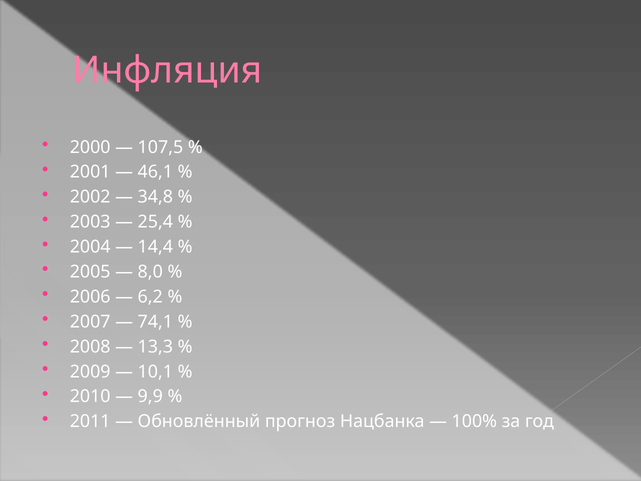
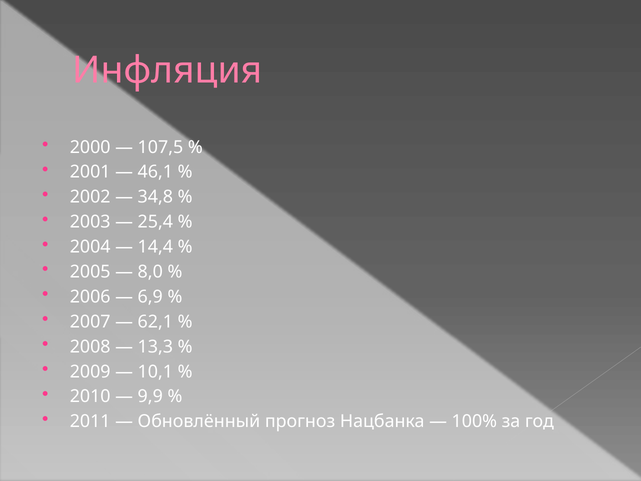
6,2: 6,2 -> 6,9
74,1: 74,1 -> 62,1
